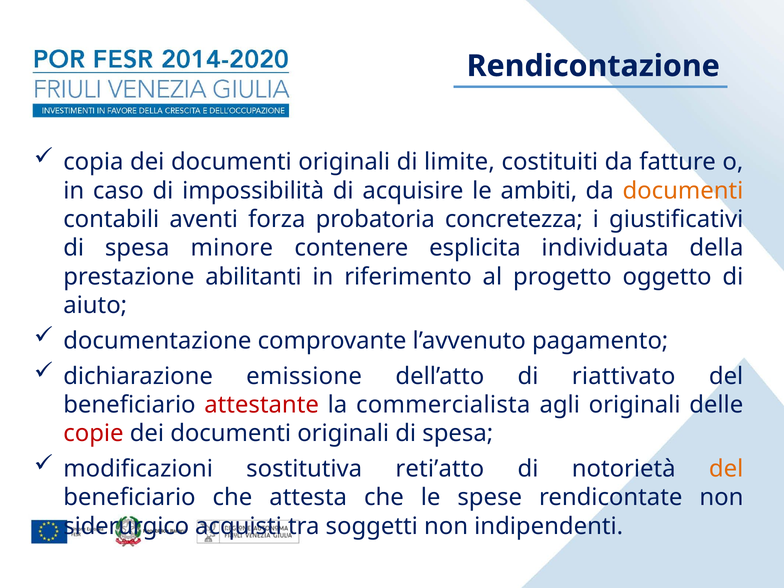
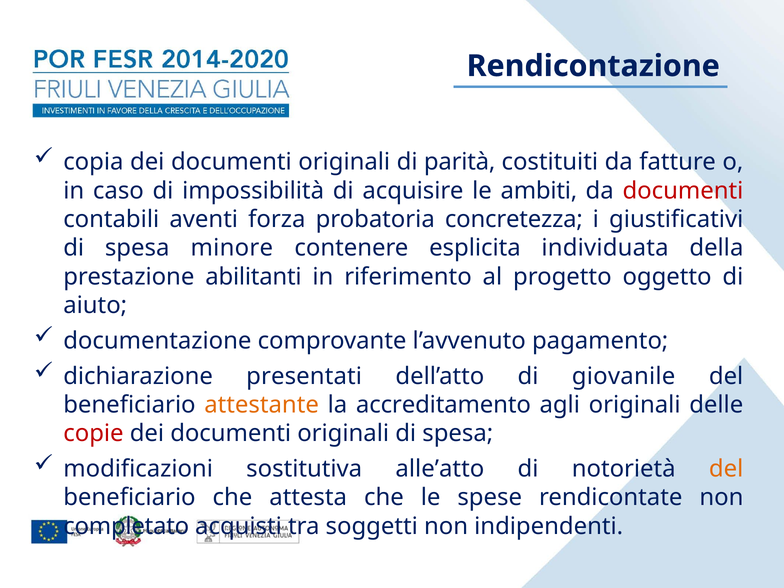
limite: limite -> parità
documenti at (683, 191) colour: orange -> red
emissione: emissione -> presentati
riattivato: riattivato -> giovanile
attestante colour: red -> orange
commercialista: commercialista -> accreditamento
reti’atto: reti’atto -> alle’atto
siderurgico: siderurgico -> completato
